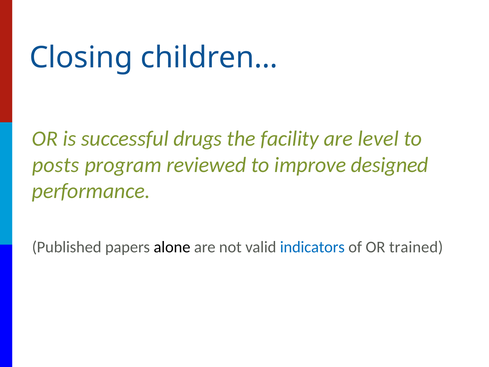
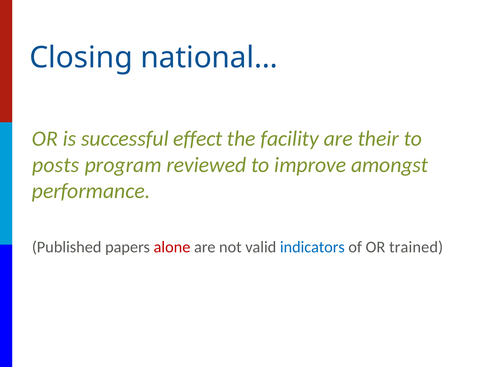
children…: children… -> national…
drugs: drugs -> effect
level: level -> their
designed: designed -> amongst
alone colour: black -> red
